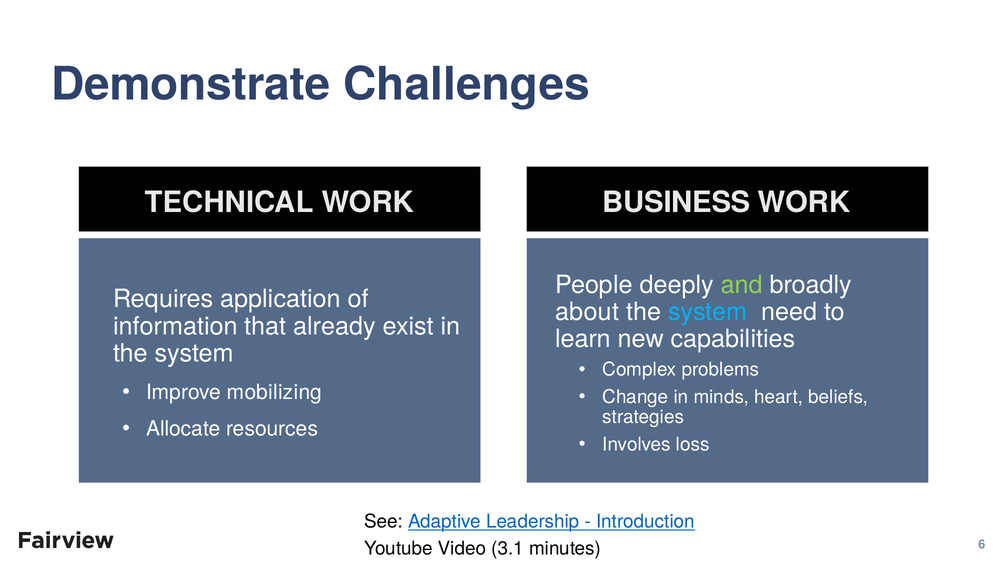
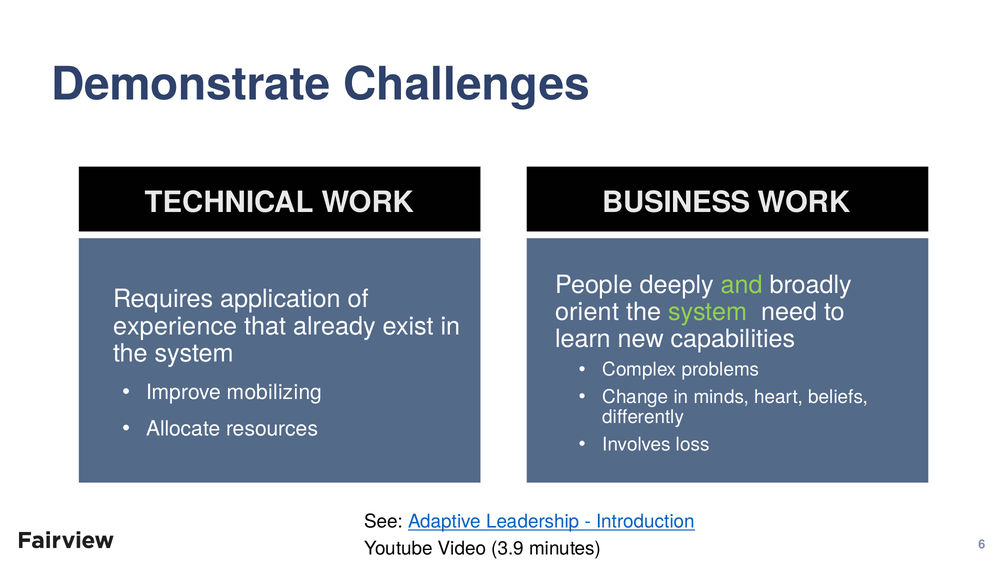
about: about -> orient
system at (708, 312) colour: light blue -> light green
information: information -> experience
strategies: strategies -> differently
3.1: 3.1 -> 3.9
